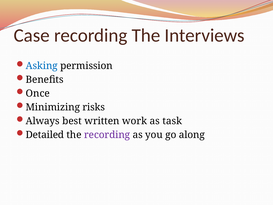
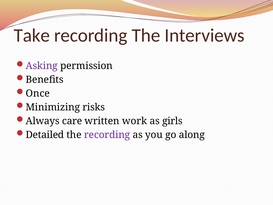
Case: Case -> Take
Asking colour: blue -> purple
best: best -> care
task: task -> girls
